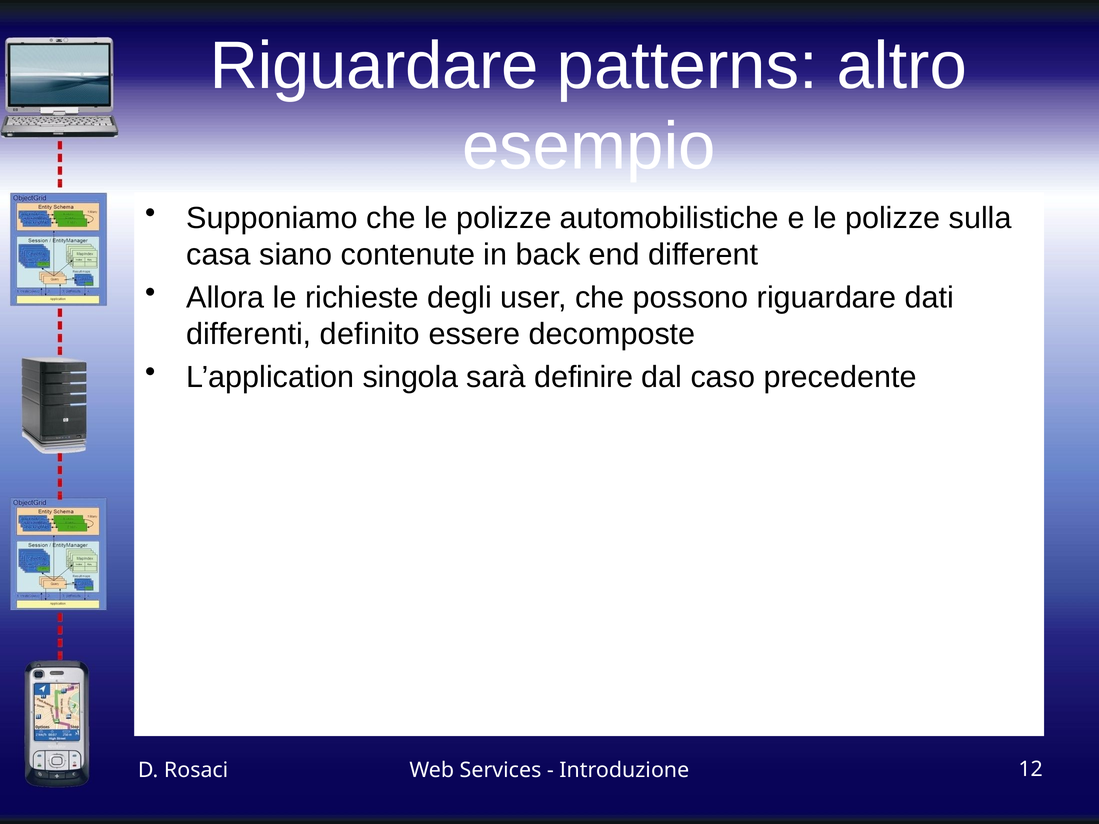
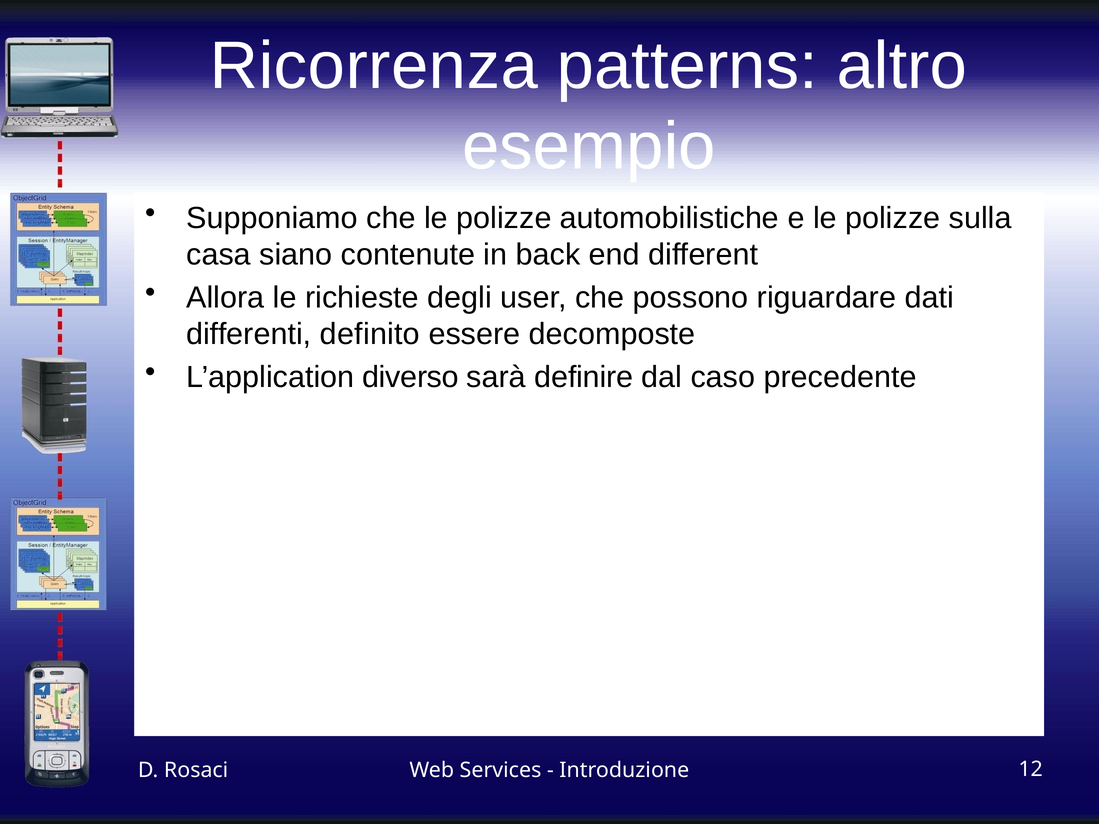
Riguardare at (374, 66): Riguardare -> Ricorrenza
singola: singola -> diverso
